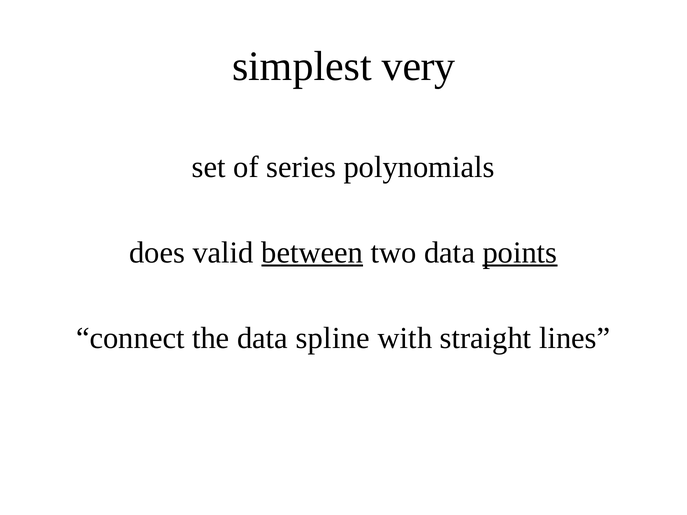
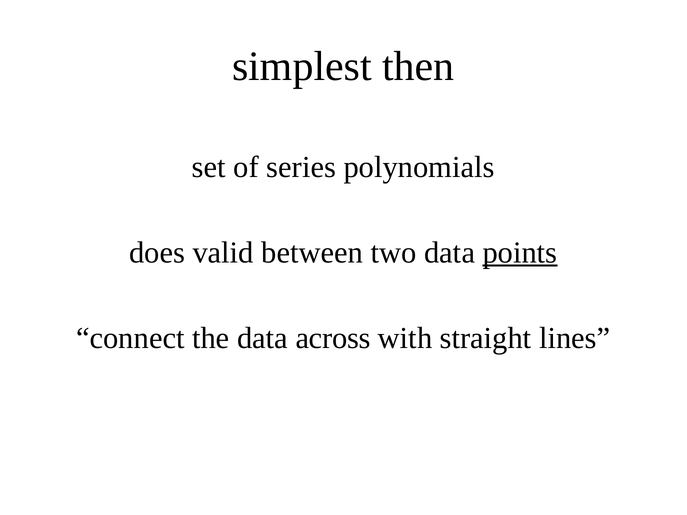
very: very -> then
between underline: present -> none
spline: spline -> across
